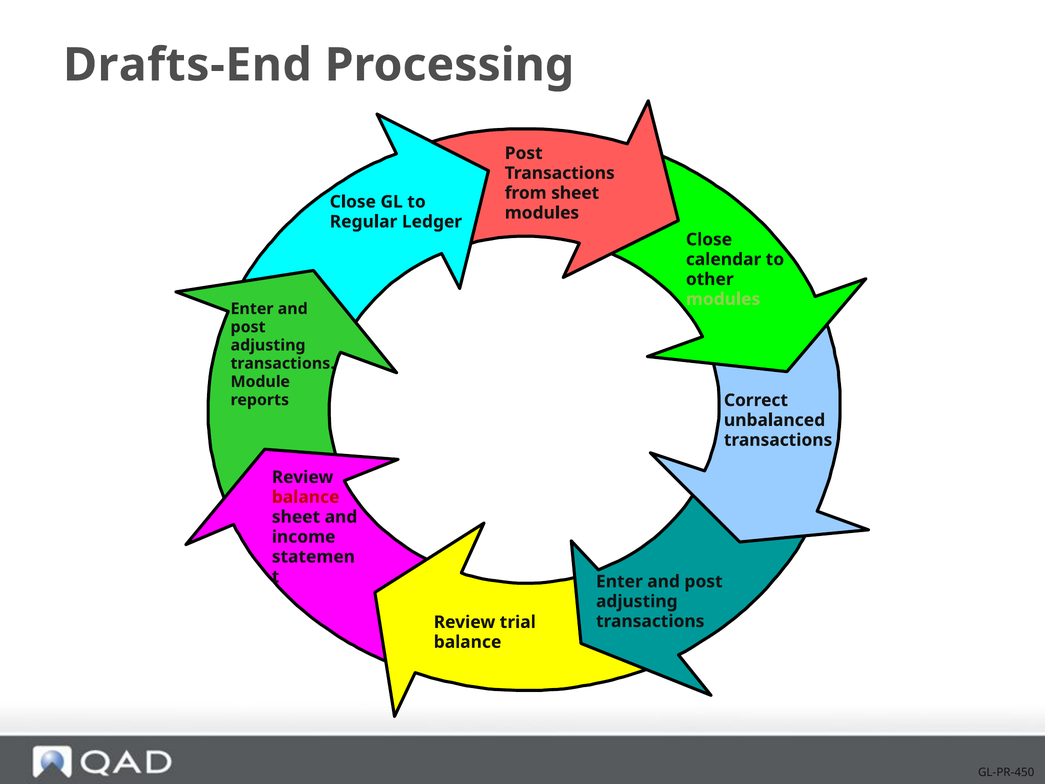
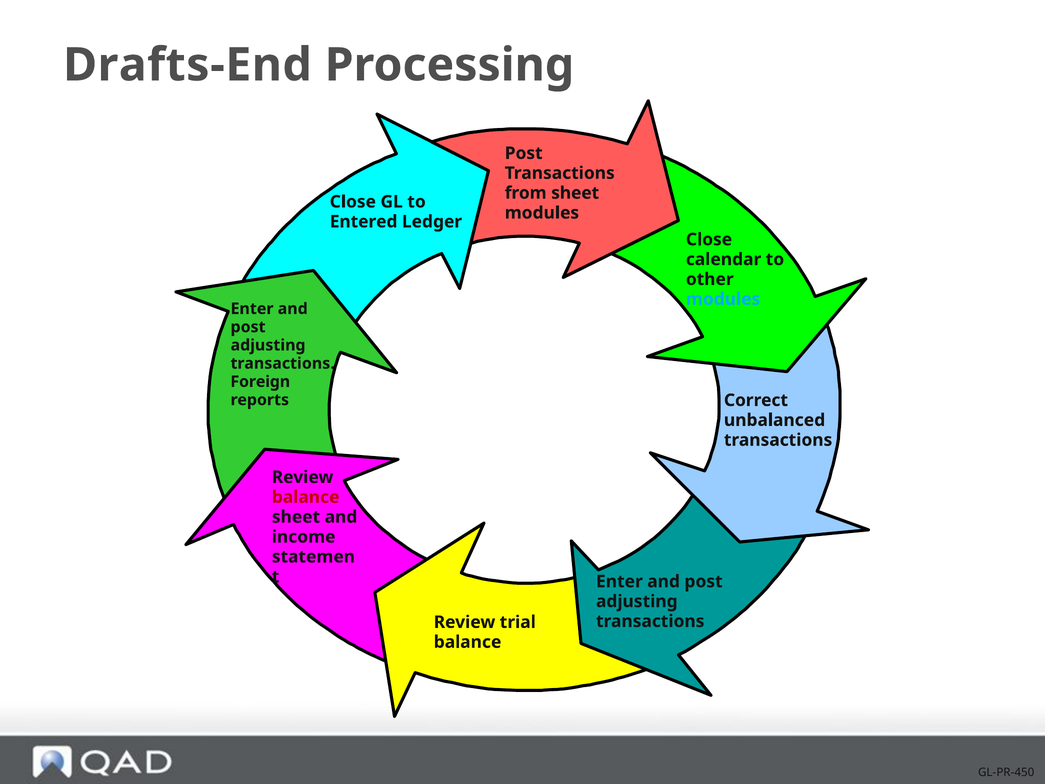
Regular: Regular -> Entered
modules at (723, 299) colour: light green -> light blue
Module: Module -> Foreign
